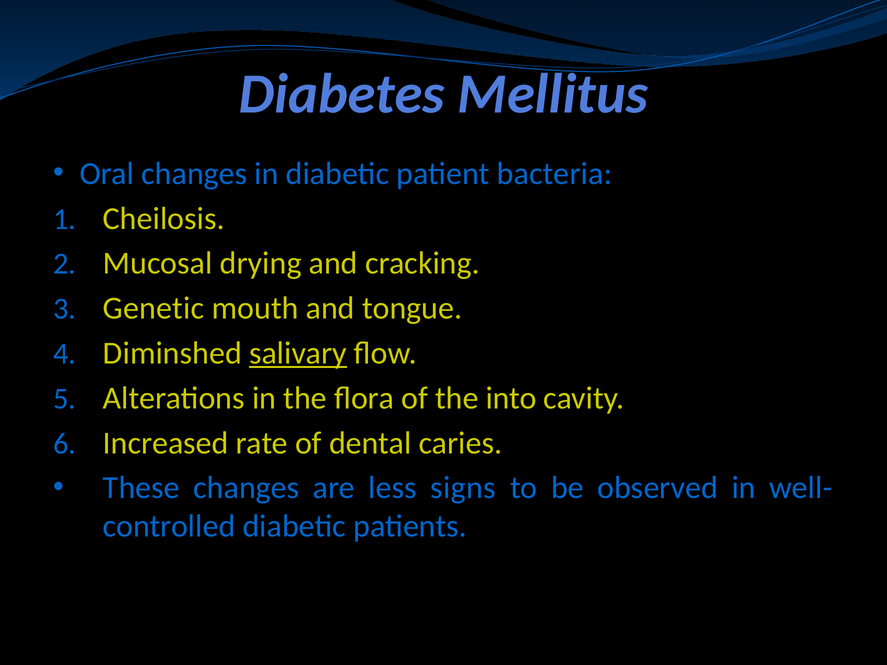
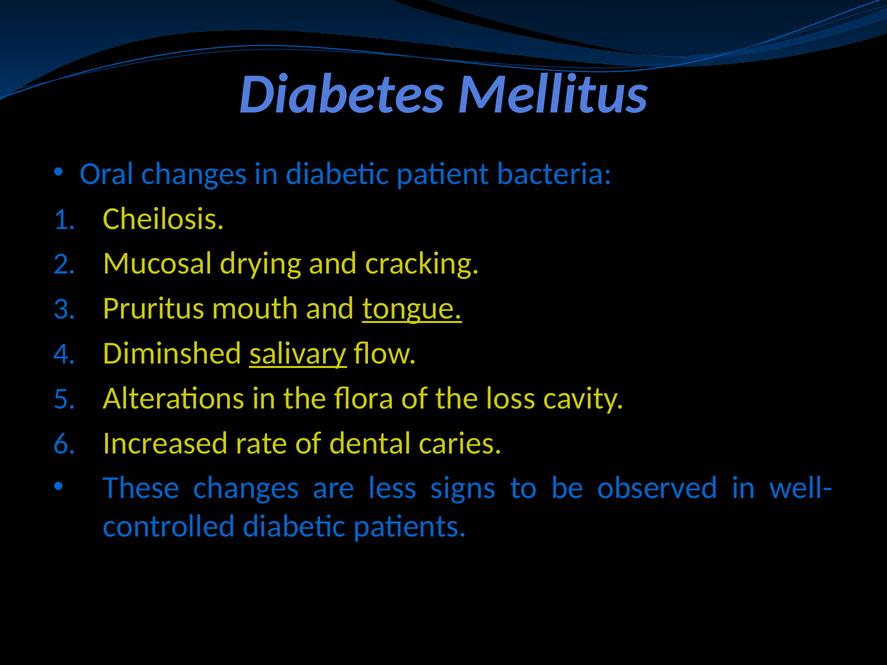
Genetic: Genetic -> Pruritus
tongue underline: none -> present
into: into -> loss
